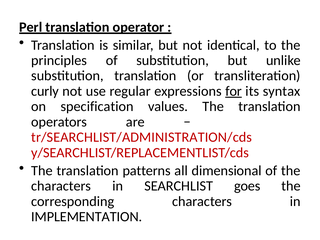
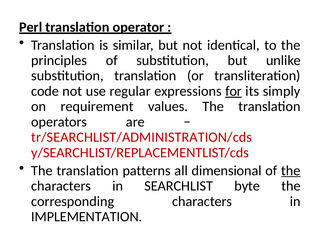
curly: curly -> code
syntax: syntax -> simply
specification: specification -> requirement
the at (291, 171) underline: none -> present
goes: goes -> byte
